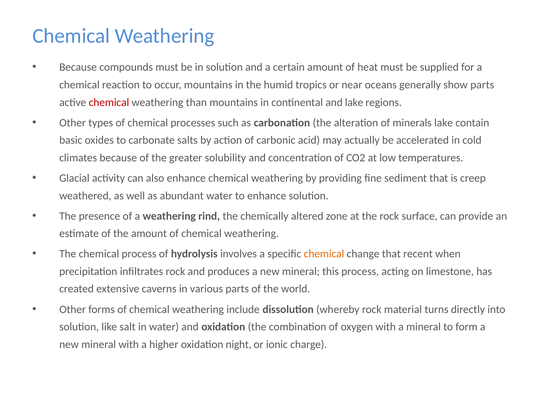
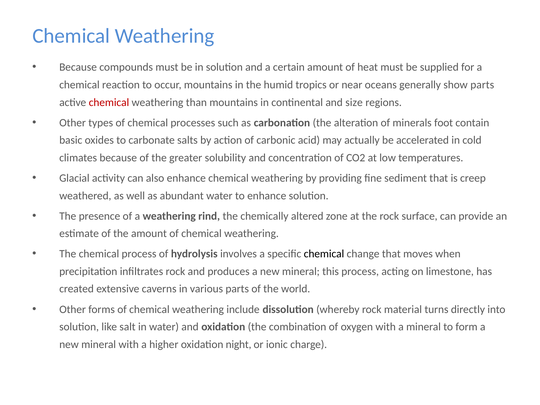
and lake: lake -> size
minerals lake: lake -> foot
chemical at (324, 254) colour: orange -> black
recent: recent -> moves
